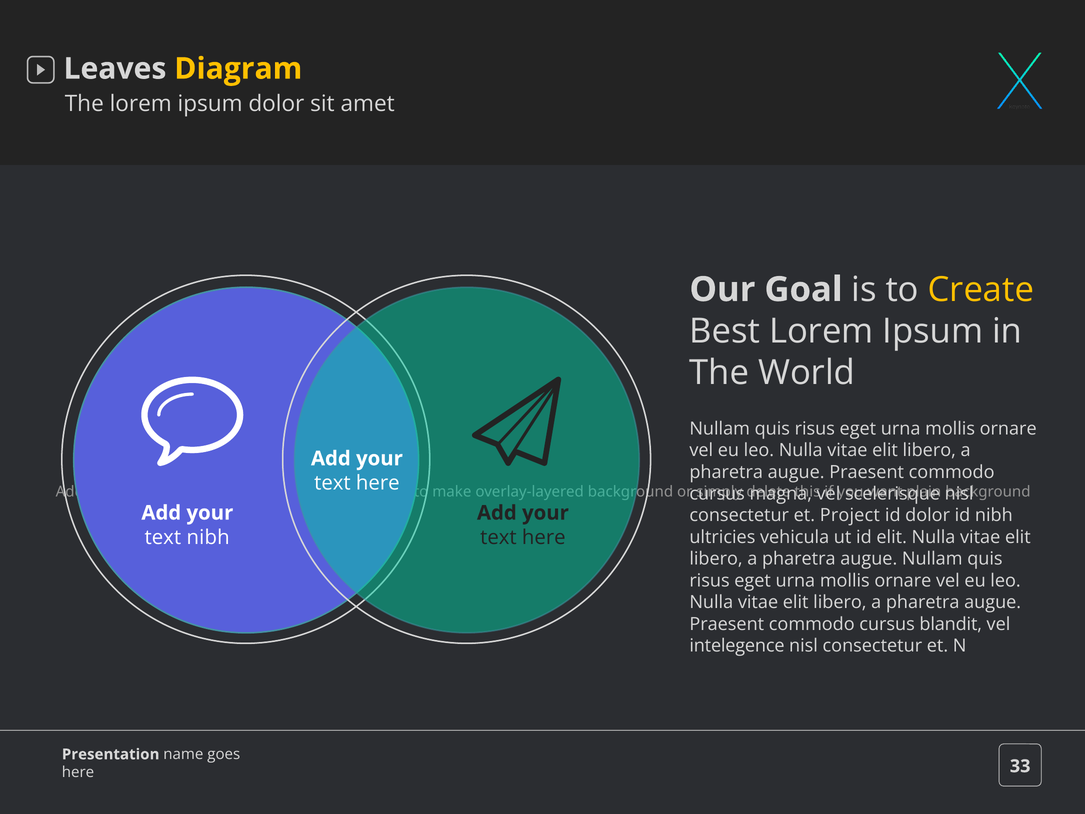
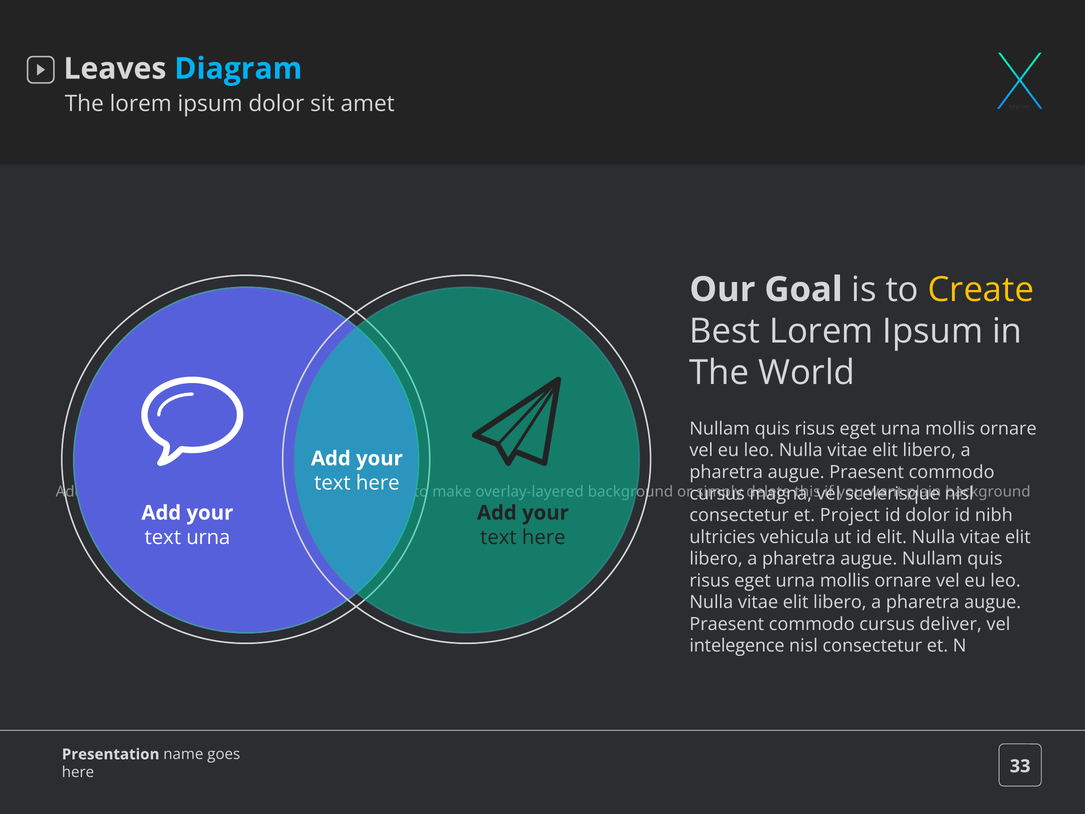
Diagram colour: yellow -> light blue
text nibh: nibh -> urna
blandit: blandit -> deliver
